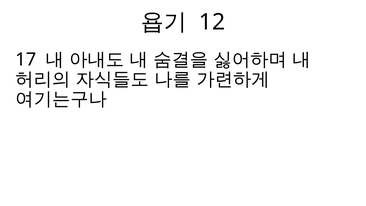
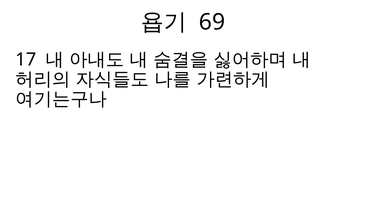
12: 12 -> 69
